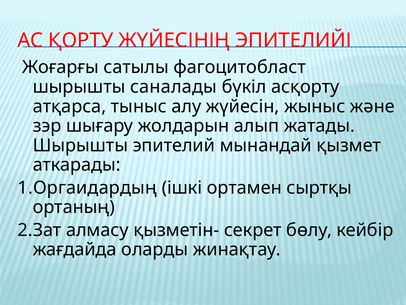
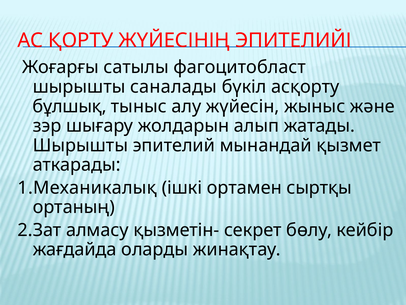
атқарса: атқарса -> бұлшық
1.Оргаидардың: 1.Оргаидардың -> 1.Механикалық
